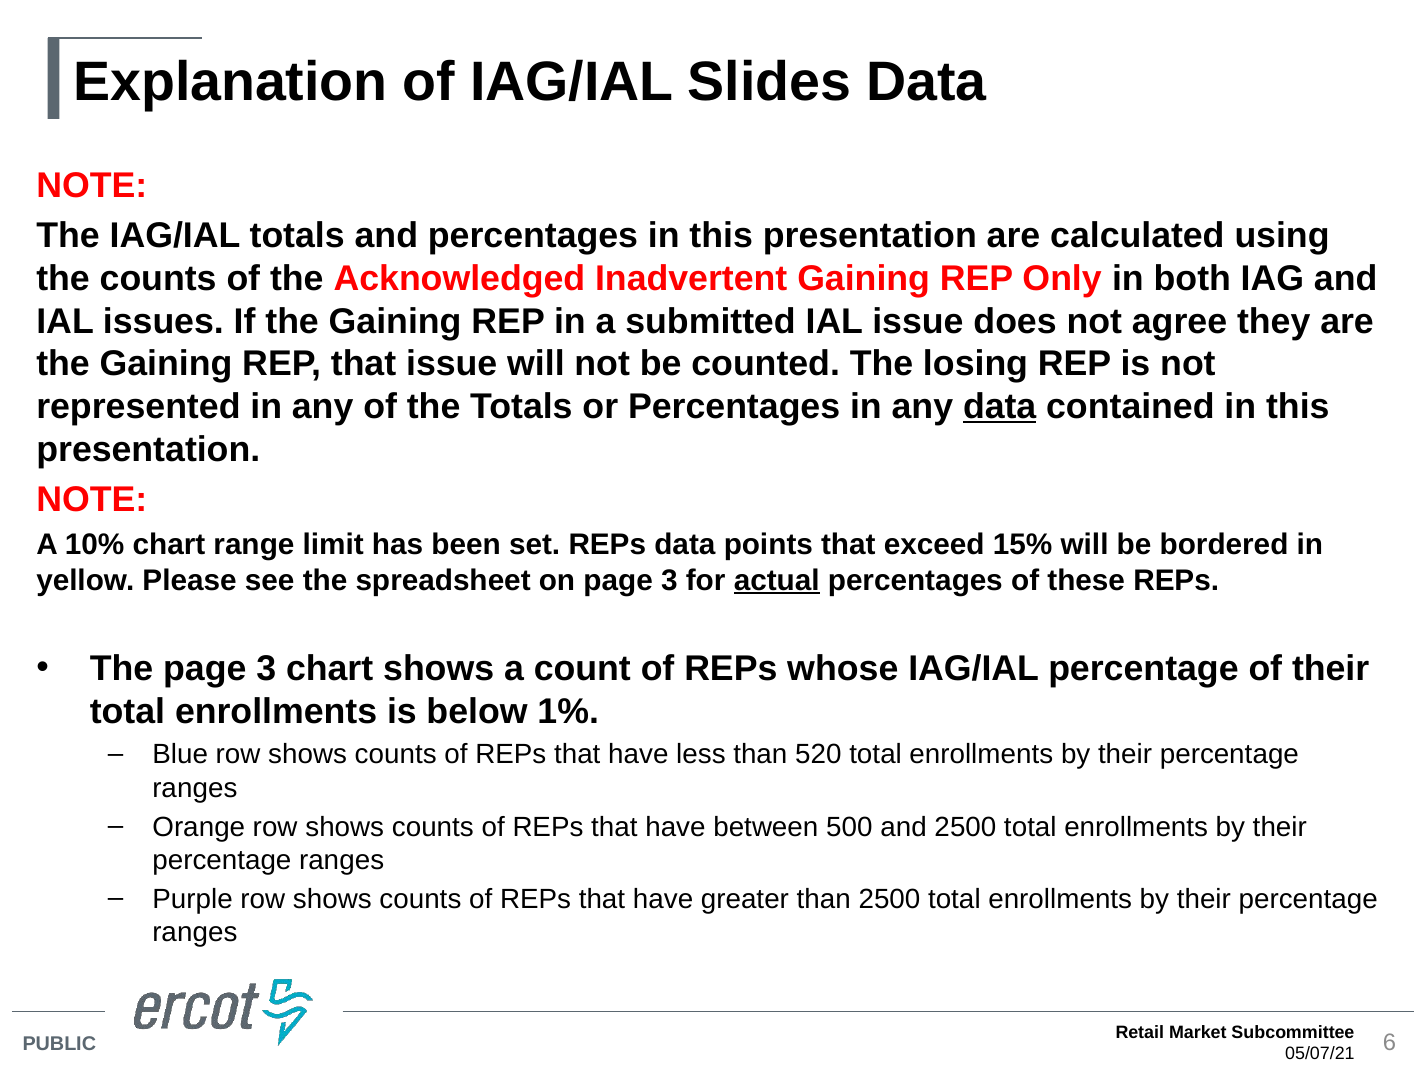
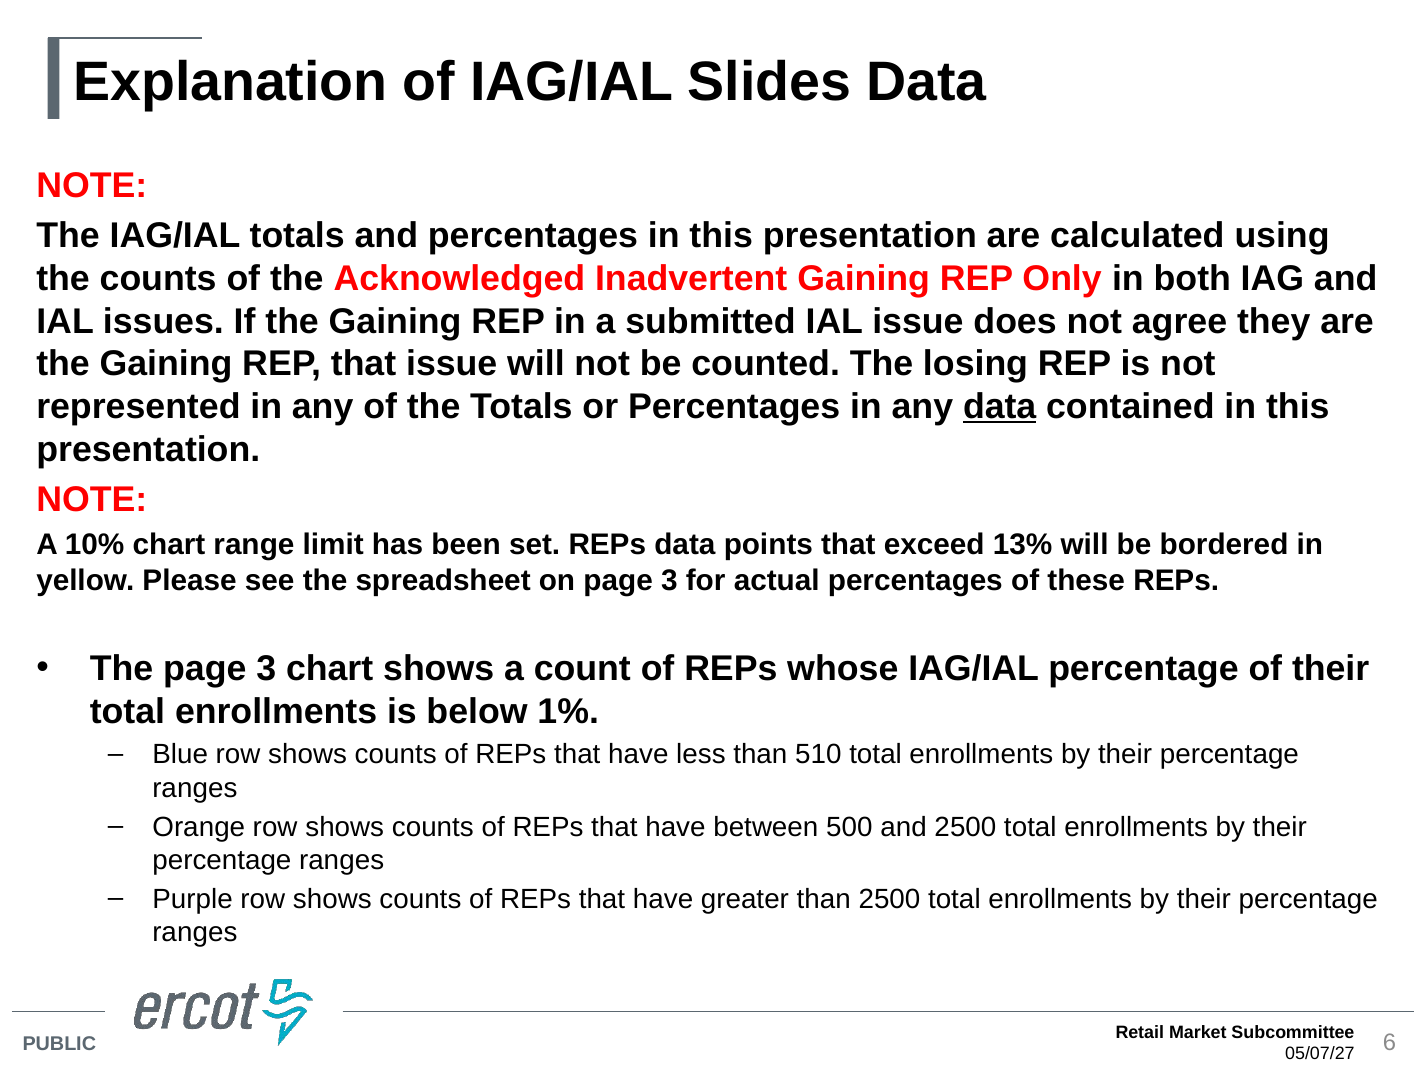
15%: 15% -> 13%
actual underline: present -> none
520: 520 -> 510
05/07/21: 05/07/21 -> 05/07/27
